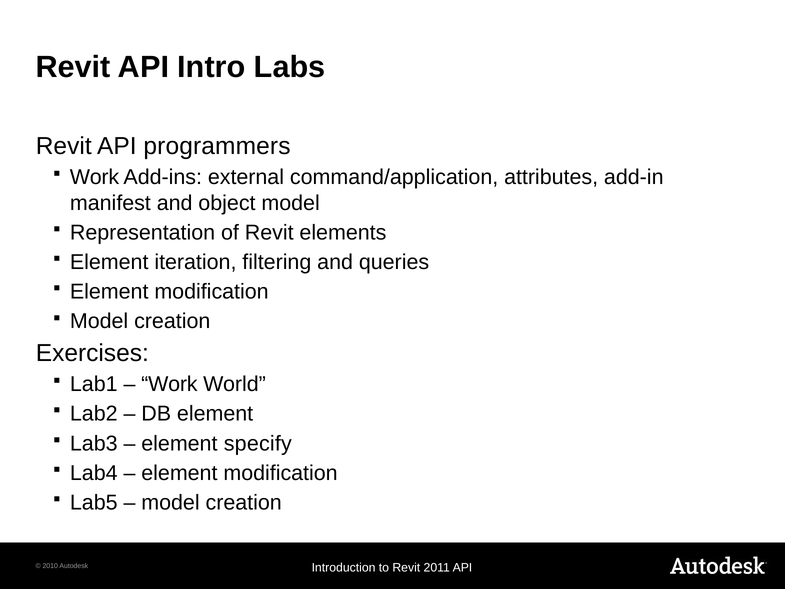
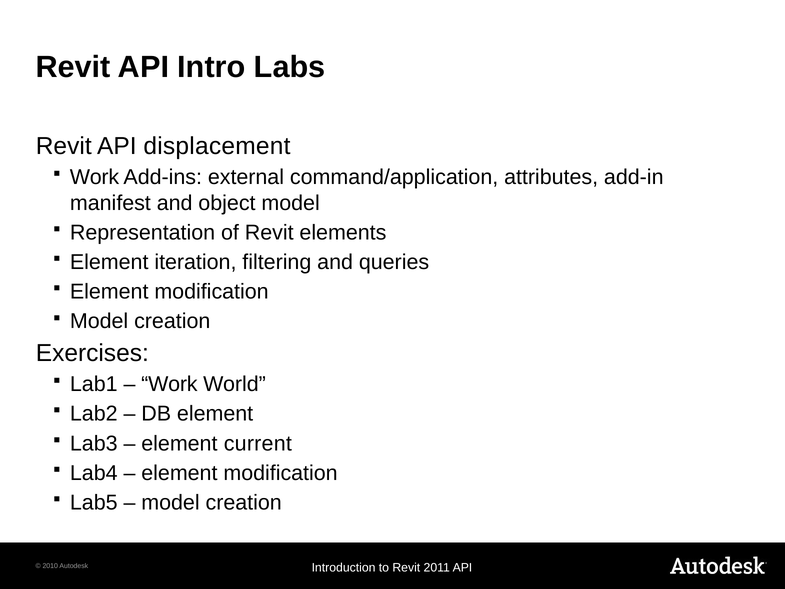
programmers: programmers -> displacement
specify: specify -> current
